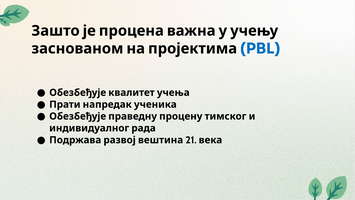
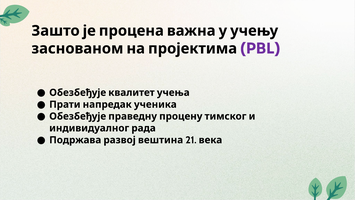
PBL colour: blue -> purple
